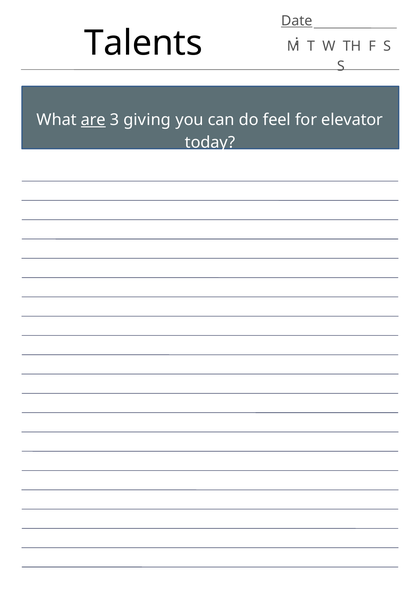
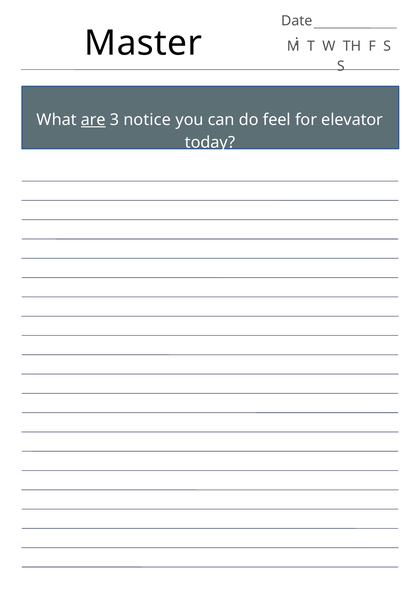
Date underline: present -> none
Talents: Talents -> Master
giving: giving -> notice
